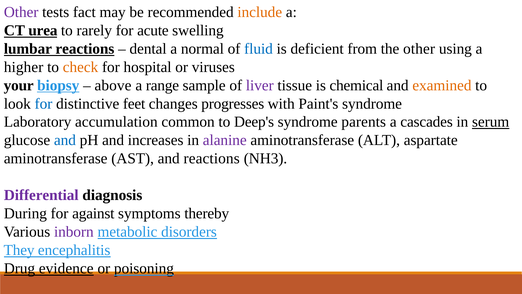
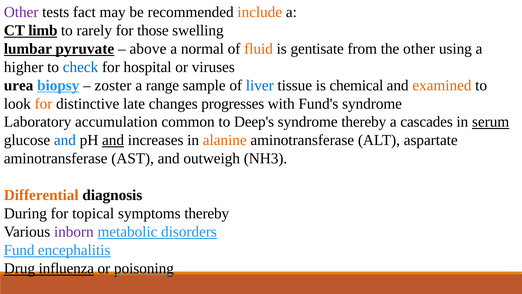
urea: urea -> limb
acute: acute -> those
lumbar reactions: reactions -> pyruvate
dental: dental -> above
fluid colour: blue -> orange
deficient: deficient -> gentisate
check colour: orange -> blue
your: your -> urea
above: above -> zoster
liver colour: purple -> blue
for at (43, 104) colour: blue -> orange
feet: feet -> late
Paint's: Paint's -> Fund's
syndrome parents: parents -> thereby
and at (113, 140) underline: none -> present
alanine colour: purple -> orange
and reactions: reactions -> outweigh
Differential colour: purple -> orange
against: against -> topical
They: They -> Fund
evidence: evidence -> influenza
